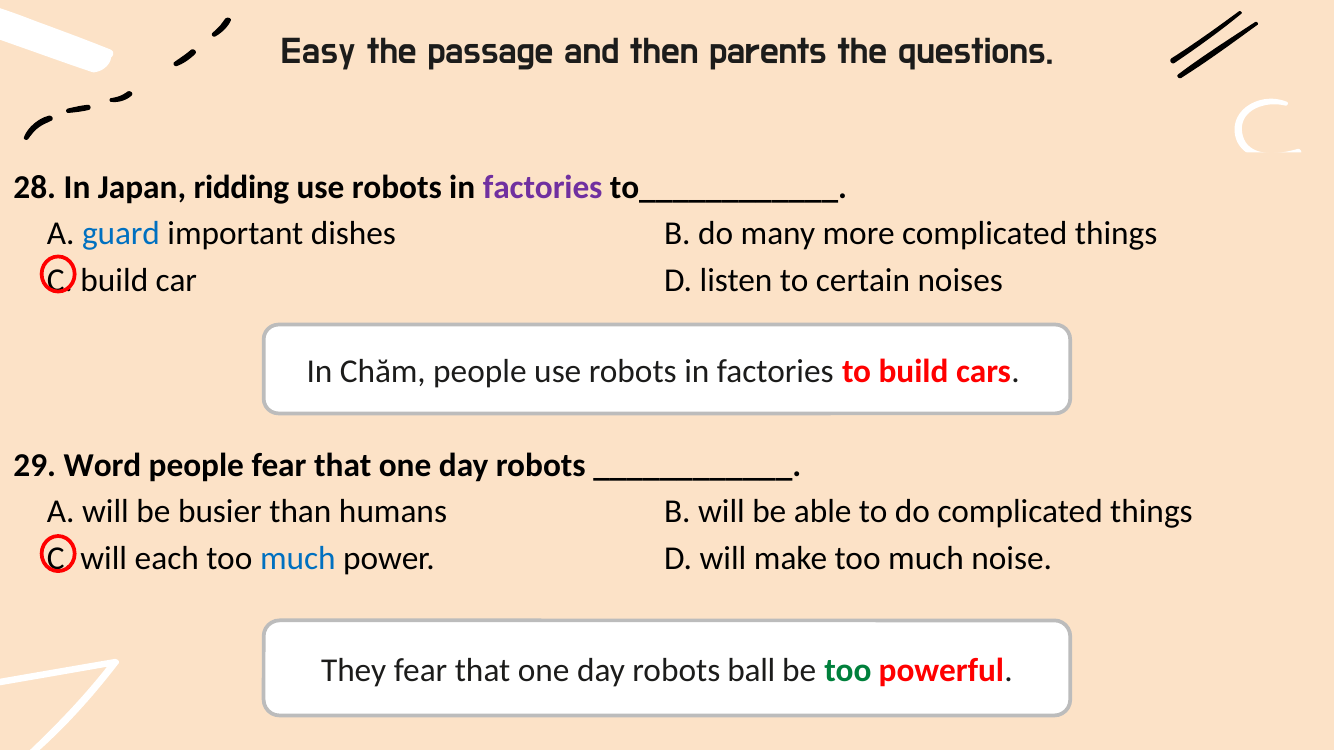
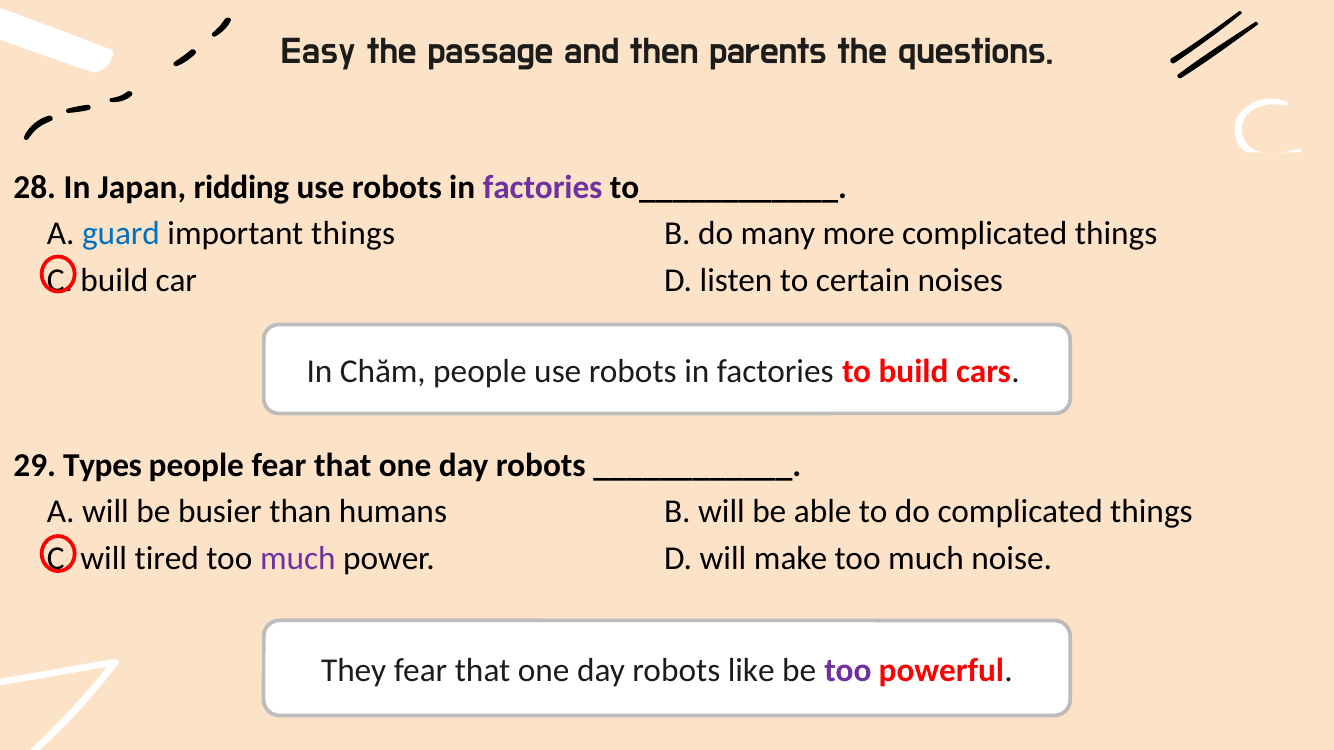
important dishes: dishes -> things
Word: Word -> Types
each: each -> tired
much at (298, 558) colour: blue -> purple
ball: ball -> like
too at (848, 671) colour: green -> purple
